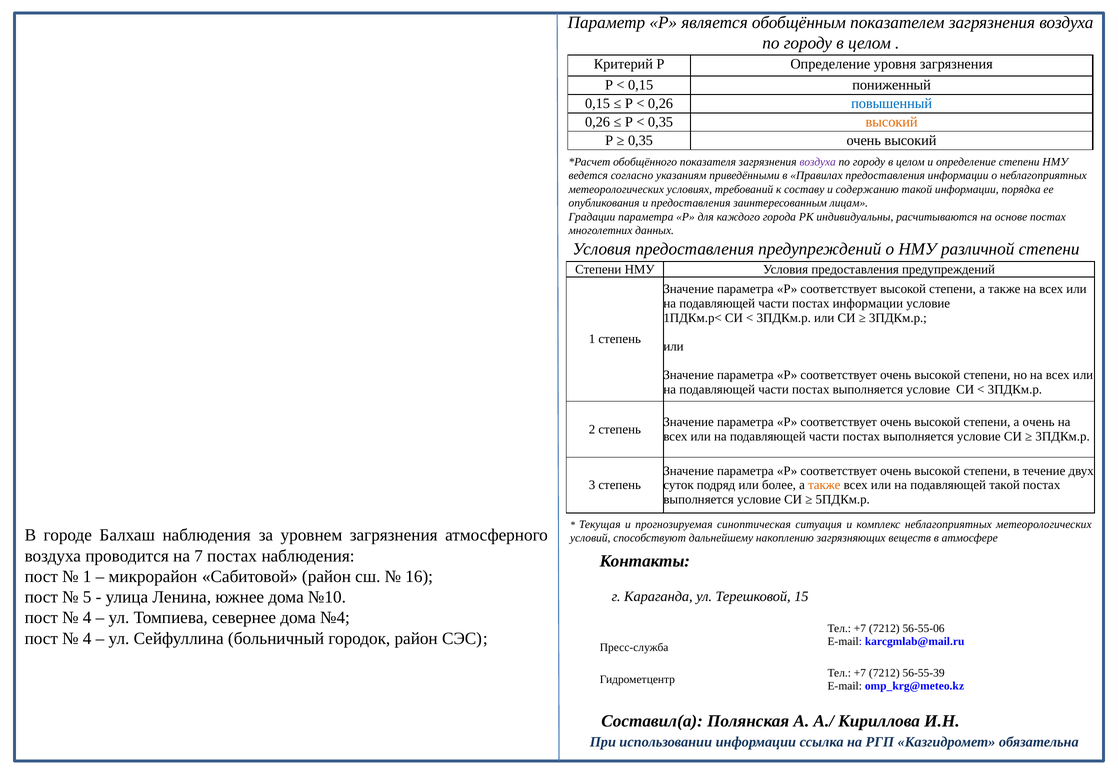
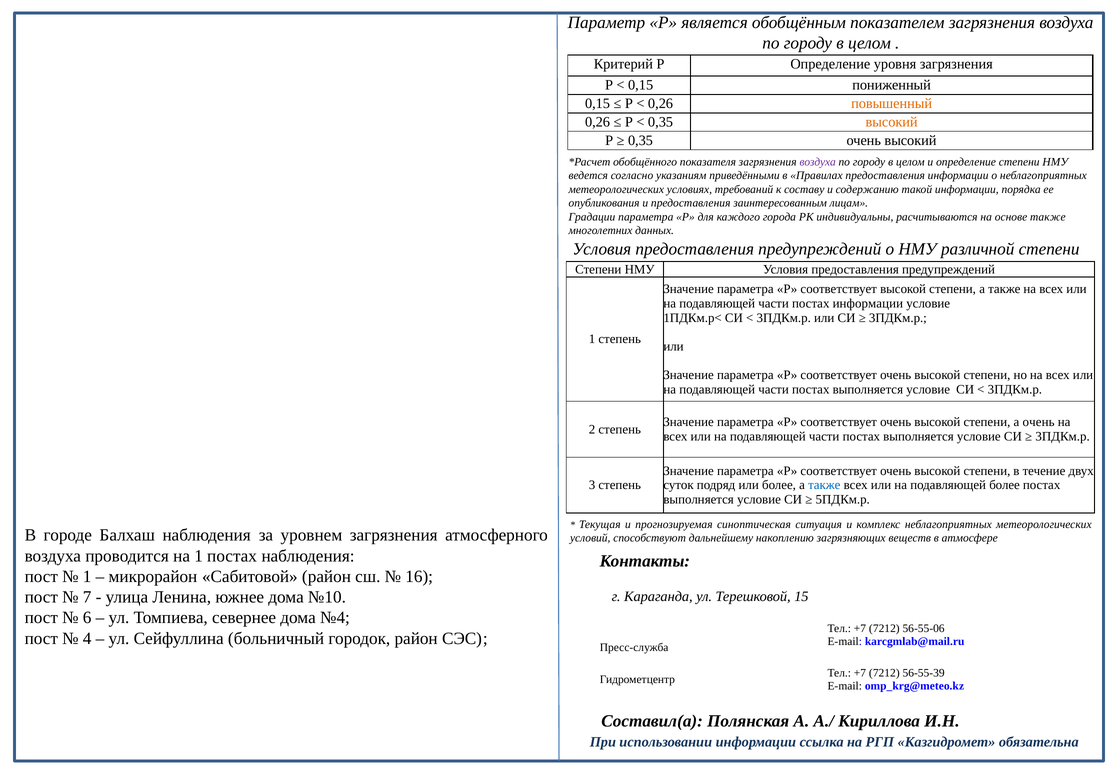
повышенный colour: blue -> orange
основе постах: постах -> также
также at (824, 485) colour: orange -> blue
подавляющей такой: такой -> более
на 7: 7 -> 1
5: 5 -> 7
4 at (87, 618): 4 -> 6
